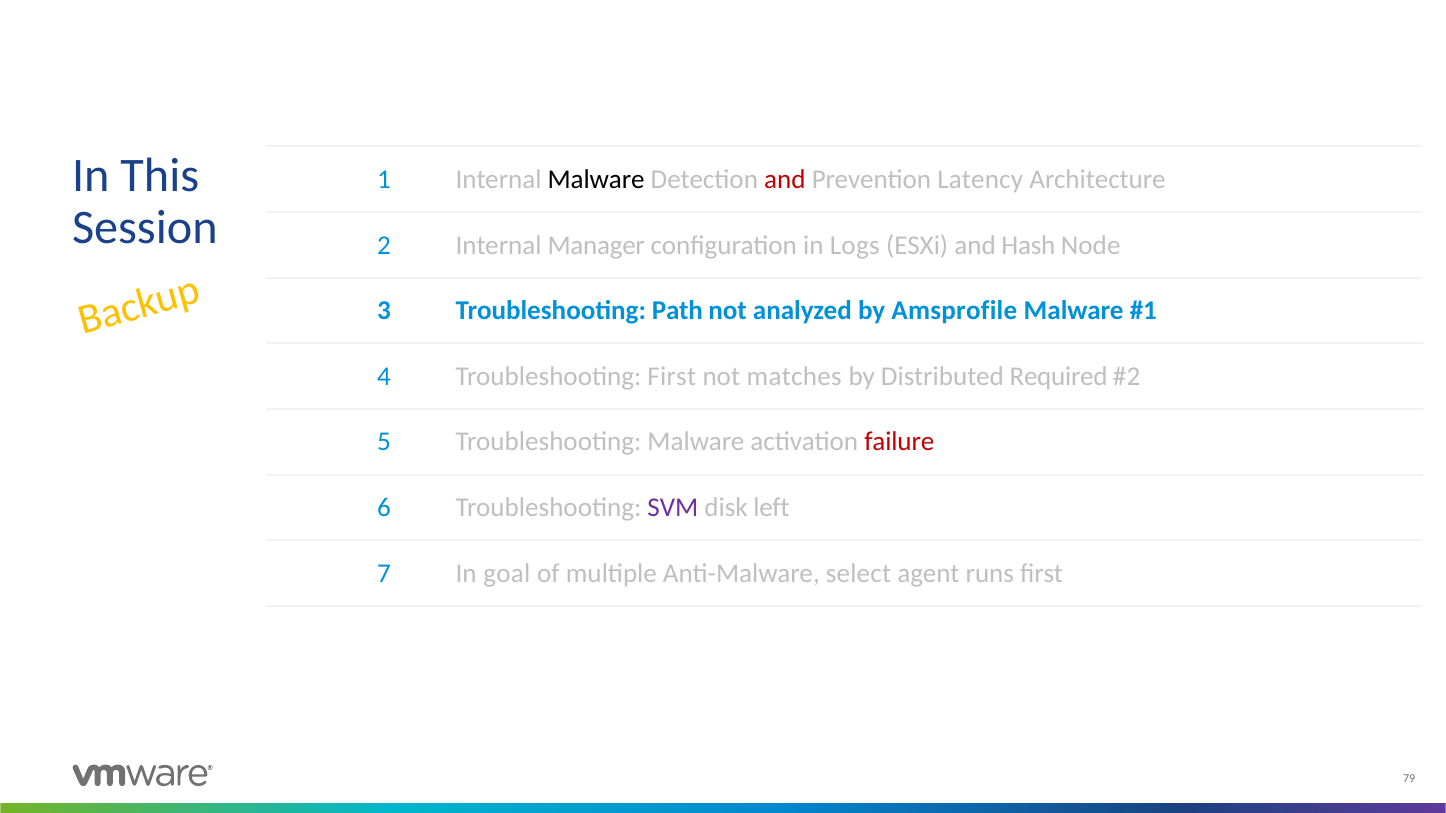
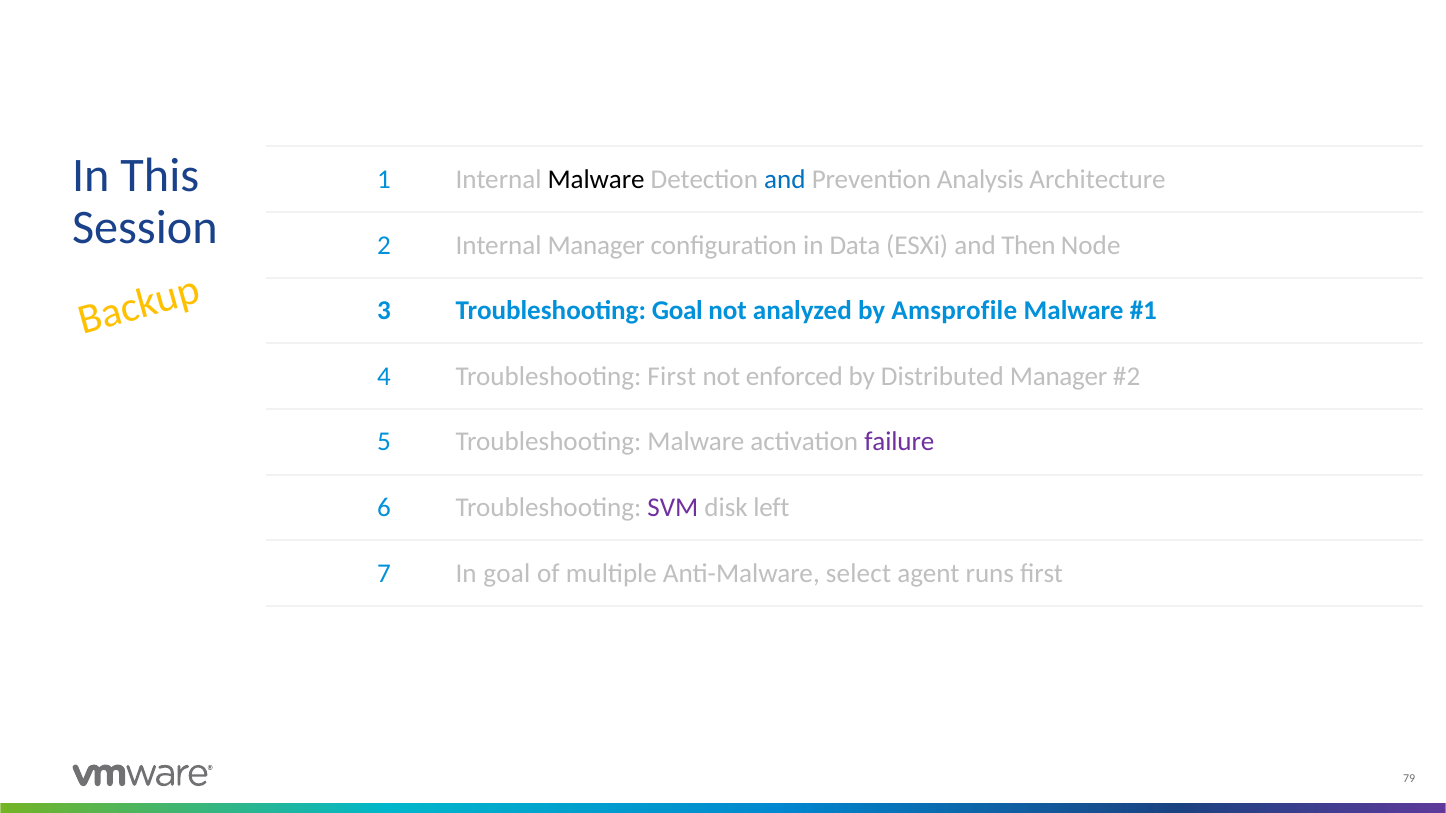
and at (785, 180) colour: red -> blue
Latency: Latency -> Analysis
Logs: Logs -> Data
Hash: Hash -> Then
Troubleshooting Path: Path -> Goal
matches: matches -> enforced
Distributed Required: Required -> Manager
failure colour: red -> purple
